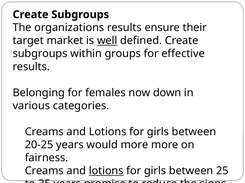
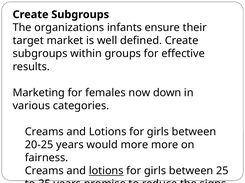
organizations results: results -> infants
well underline: present -> none
Belonging: Belonging -> Marketing
